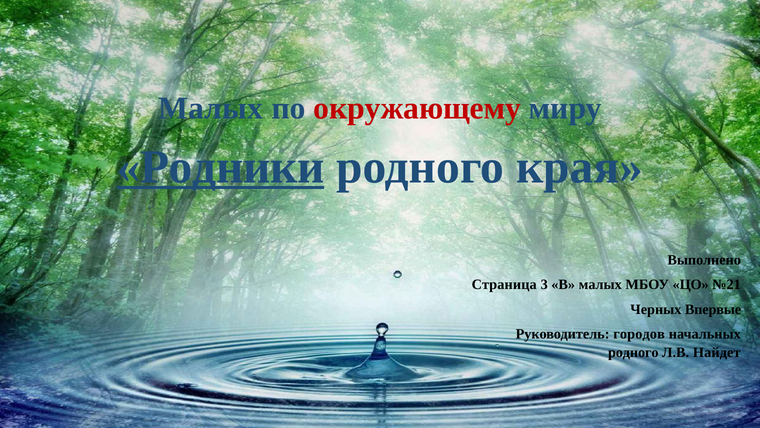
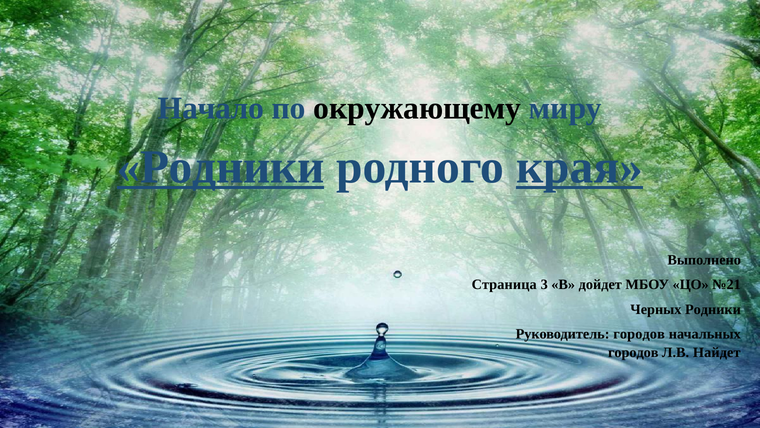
Малых at (211, 108): Малых -> Начало
окружающему colour: red -> black
края underline: none -> present
В малых: малых -> дойдет
Черных Впервые: Впервые -> Родники
родного at (633, 352): родного -> городов
